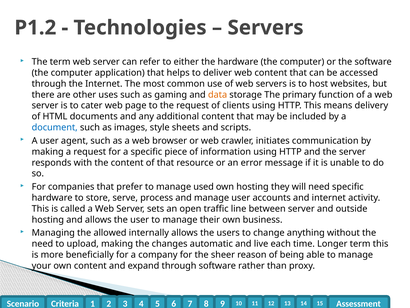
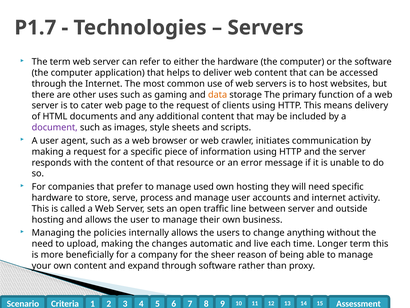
P1.2: P1.2 -> P1.7
document colour: blue -> purple
allowed: allowed -> policies
